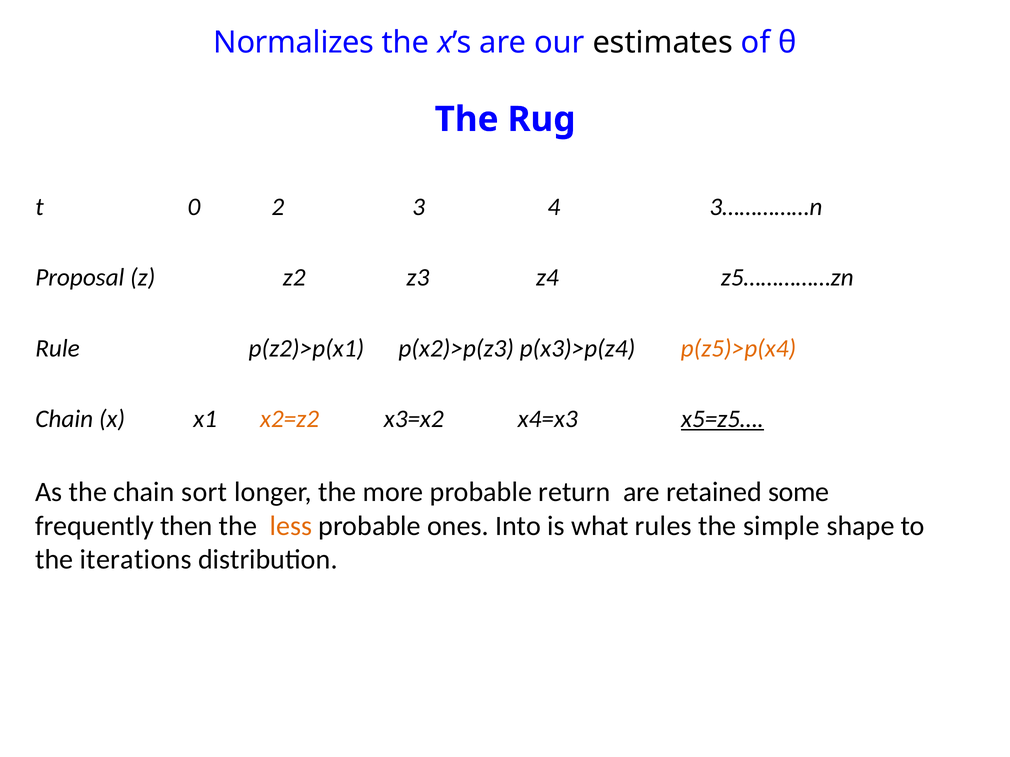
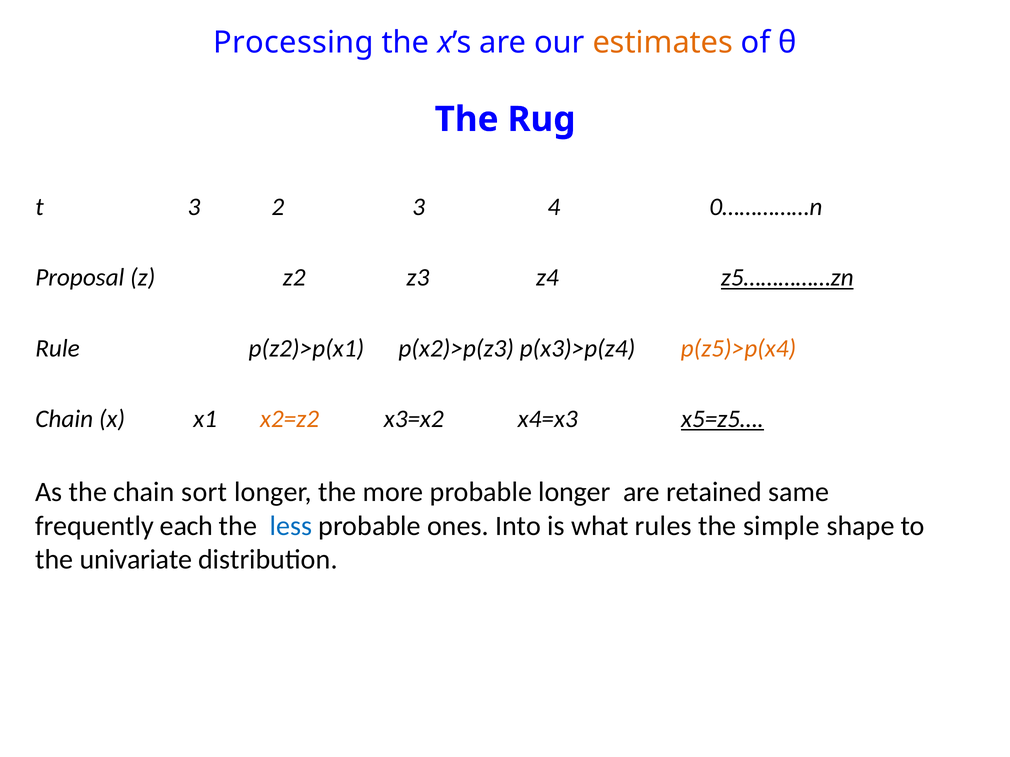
Normalizes: Normalizes -> Processing
estimates colour: black -> orange
t 0: 0 -> 3
3……………n: 3……………n -> 0……………n
z5……………zn underline: none -> present
probable return: return -> longer
some: some -> same
then: then -> each
less colour: orange -> blue
iterations: iterations -> univariate
